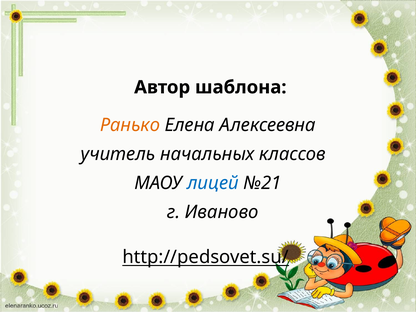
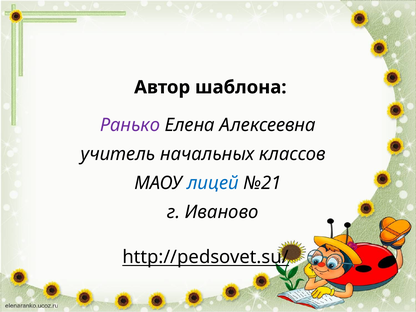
Ранько colour: orange -> purple
